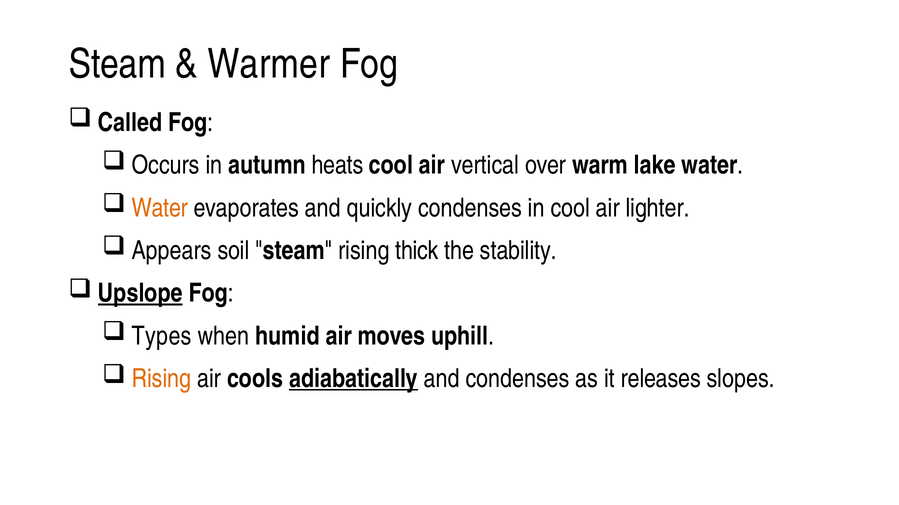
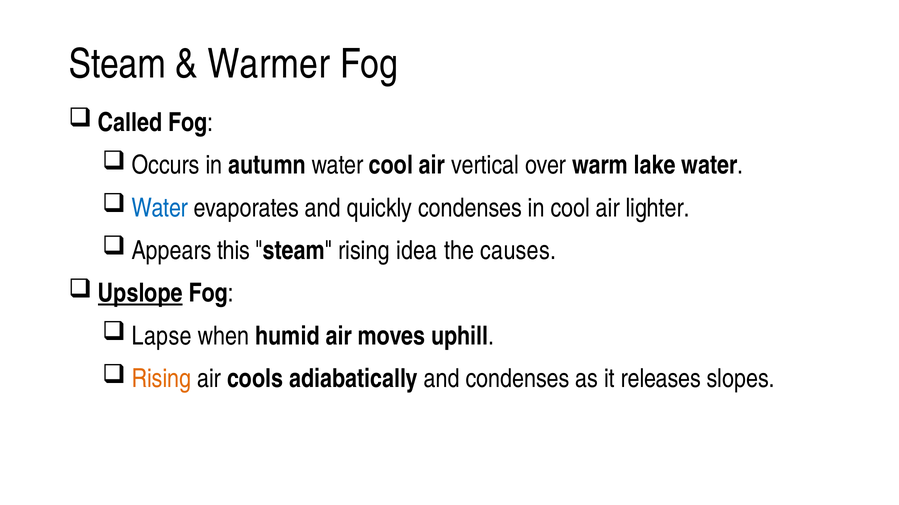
autumn heats: heats -> water
Water at (160, 208) colour: orange -> blue
soil: soil -> this
thick: thick -> idea
stability: stability -> causes
Types: Types -> Lapse
adiabatically underline: present -> none
